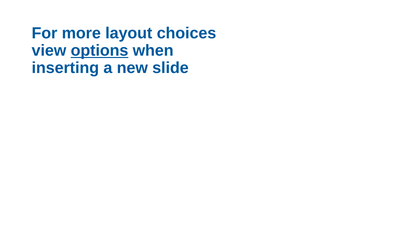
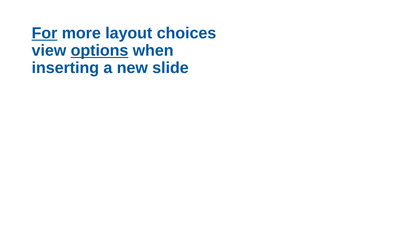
For underline: none -> present
